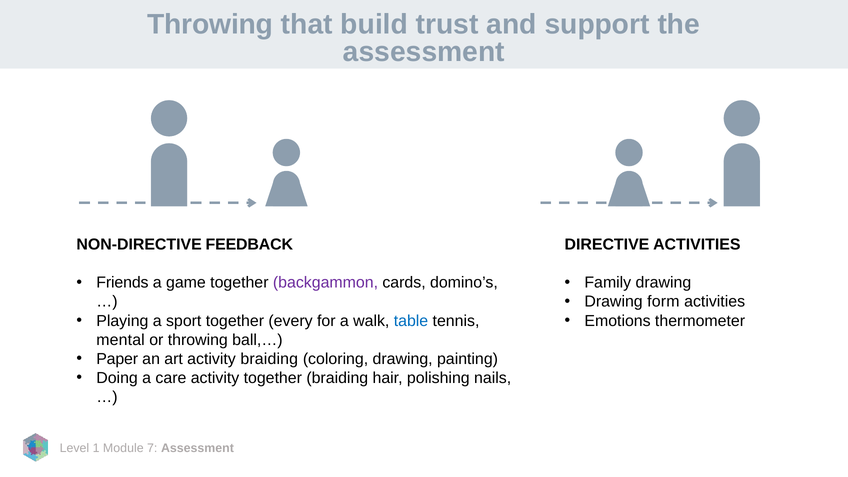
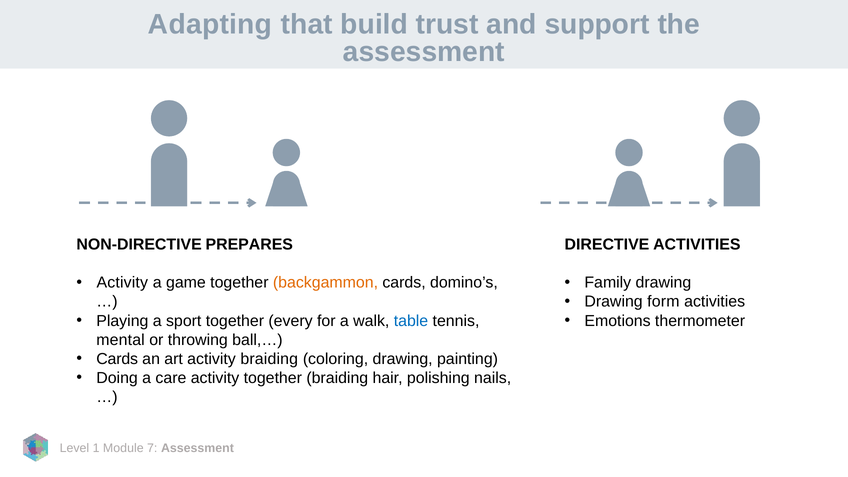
Throwing at (210, 24): Throwing -> Adapting
FEEDBACK: FEEDBACK -> PREPARES
Friends at (122, 283): Friends -> Activity
backgammon colour: purple -> orange
Paper at (117, 359): Paper -> Cards
